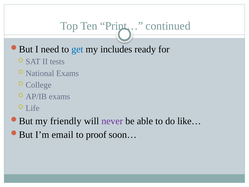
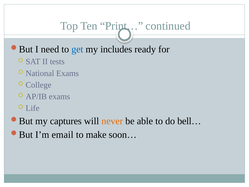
friendly: friendly -> captures
never colour: purple -> orange
like…: like… -> bell…
proof: proof -> make
